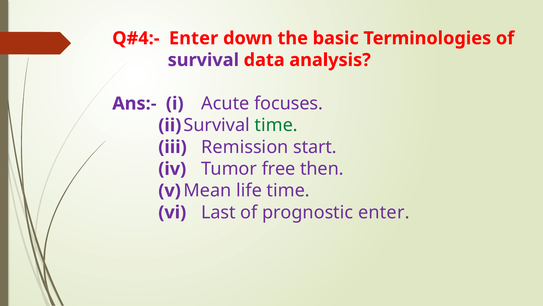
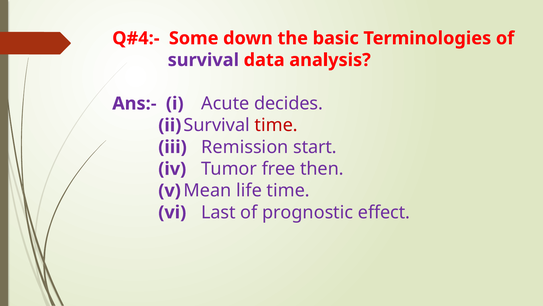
Enter at (194, 38): Enter -> Some
focuses: focuses -> decides
time at (276, 125) colour: green -> red
prognostic enter: enter -> effect
